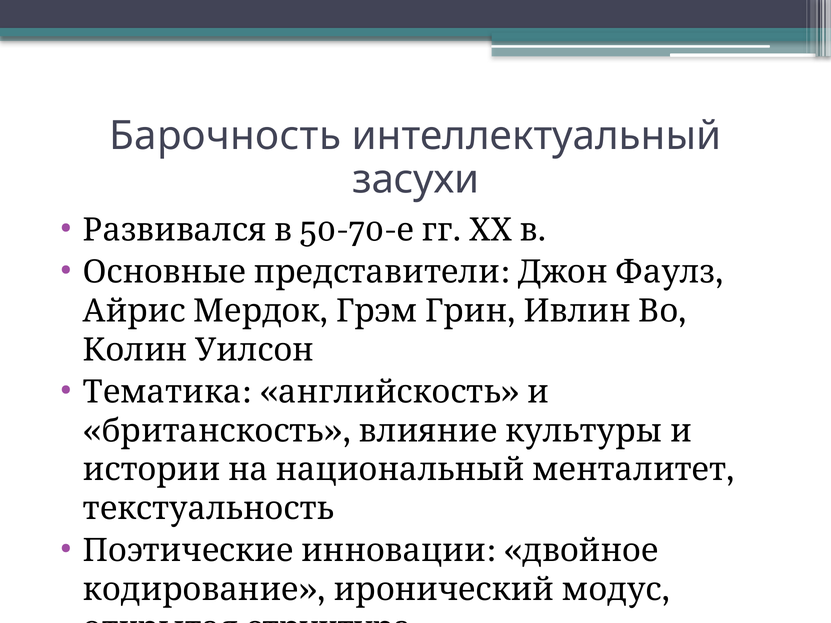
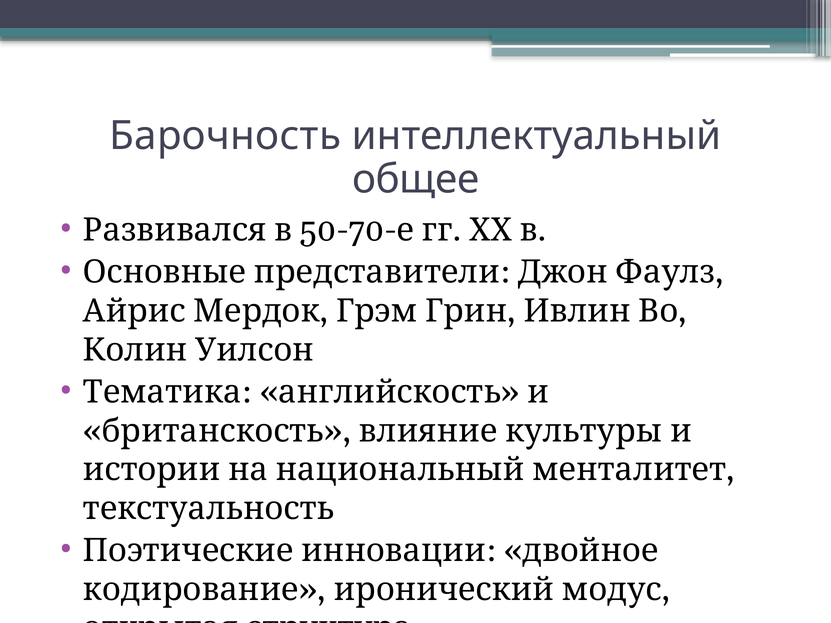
засухи: засухи -> общее
